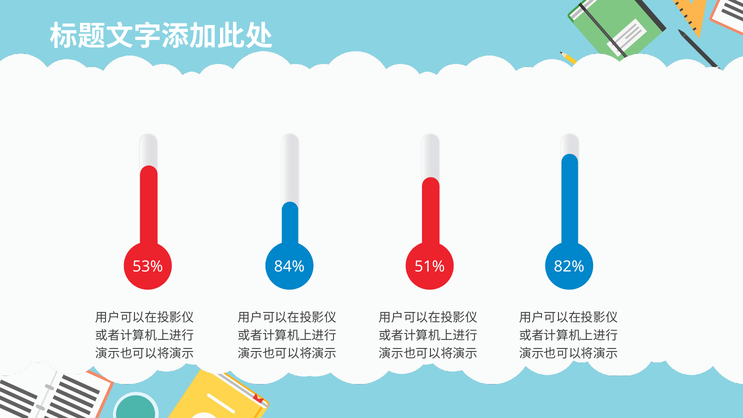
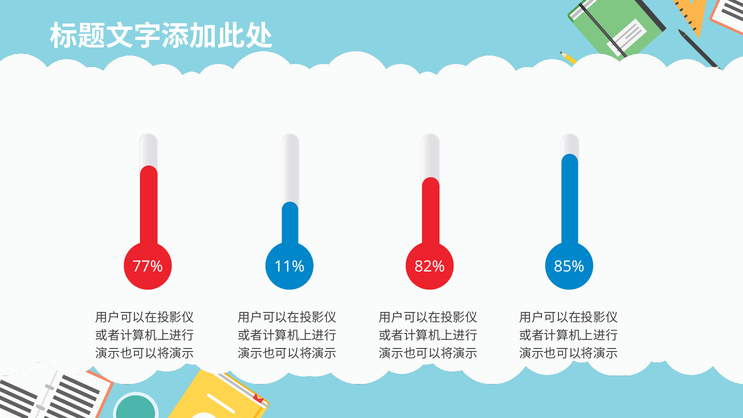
53%: 53% -> 77%
84%: 84% -> 11%
51%: 51% -> 82%
82%: 82% -> 85%
